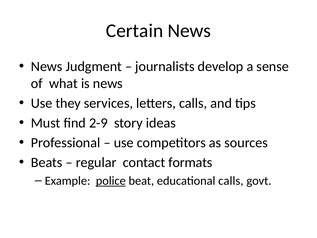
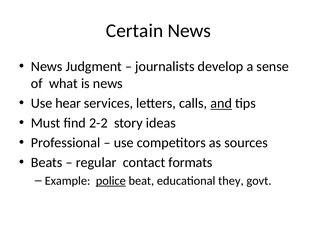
they: they -> hear
and underline: none -> present
2-9: 2-9 -> 2-2
educational calls: calls -> they
